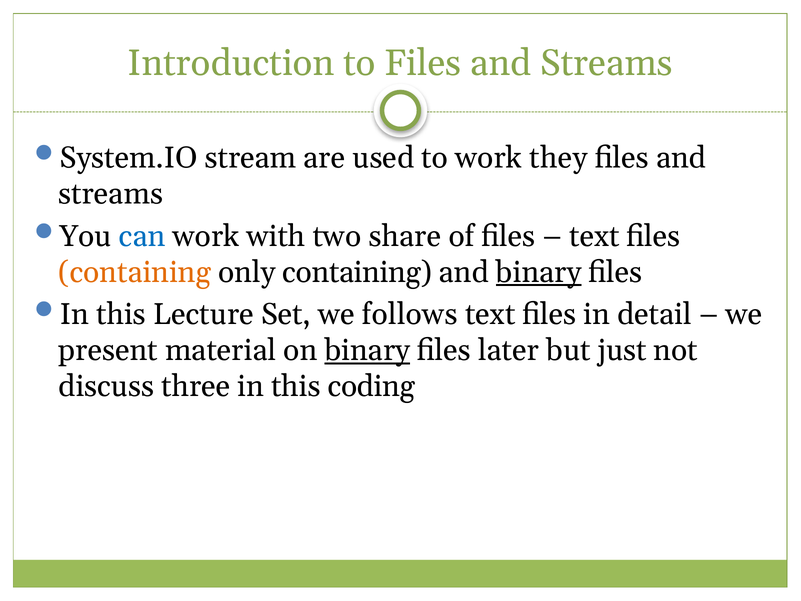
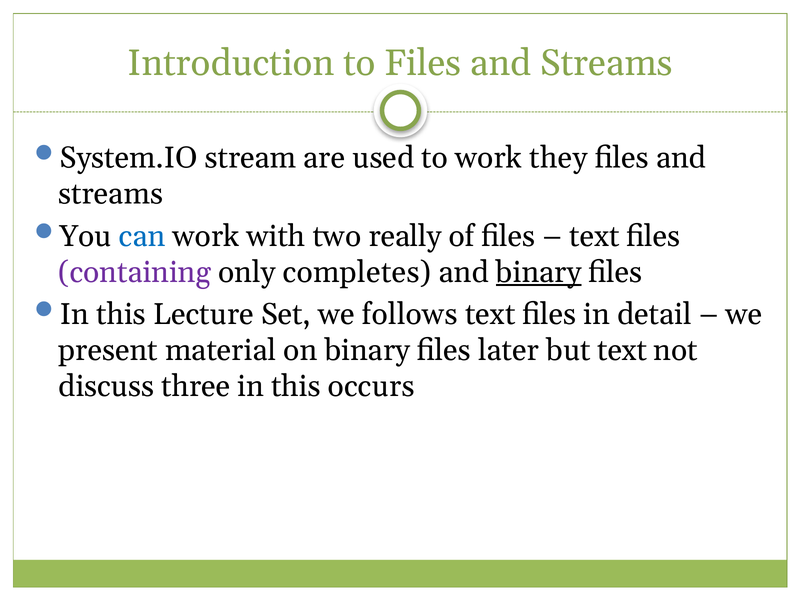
share: share -> really
containing at (135, 272) colour: orange -> purple
only containing: containing -> completes
binary at (367, 350) underline: present -> none
but just: just -> text
coding: coding -> occurs
